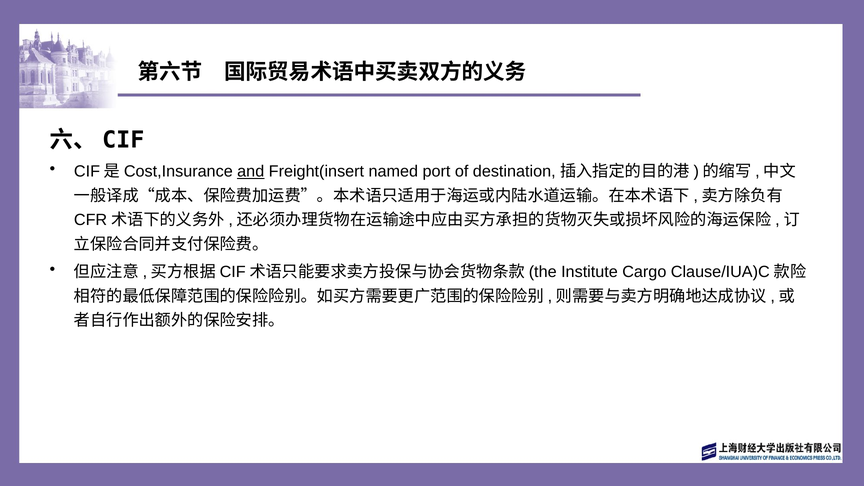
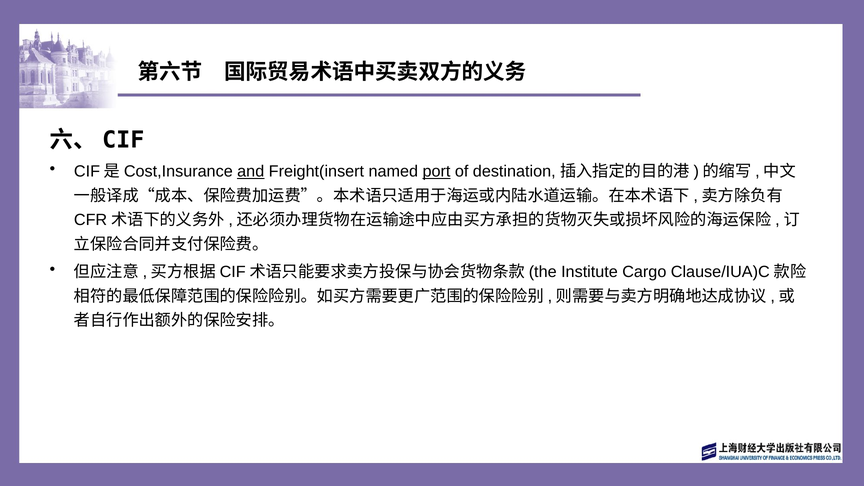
port underline: none -> present
